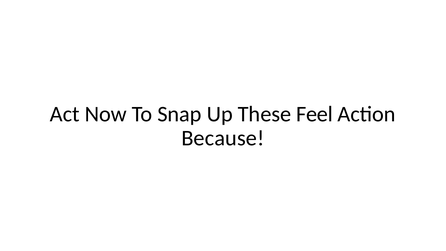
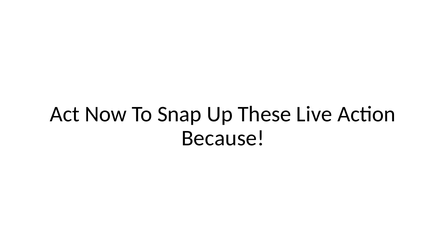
Feel: Feel -> Live
